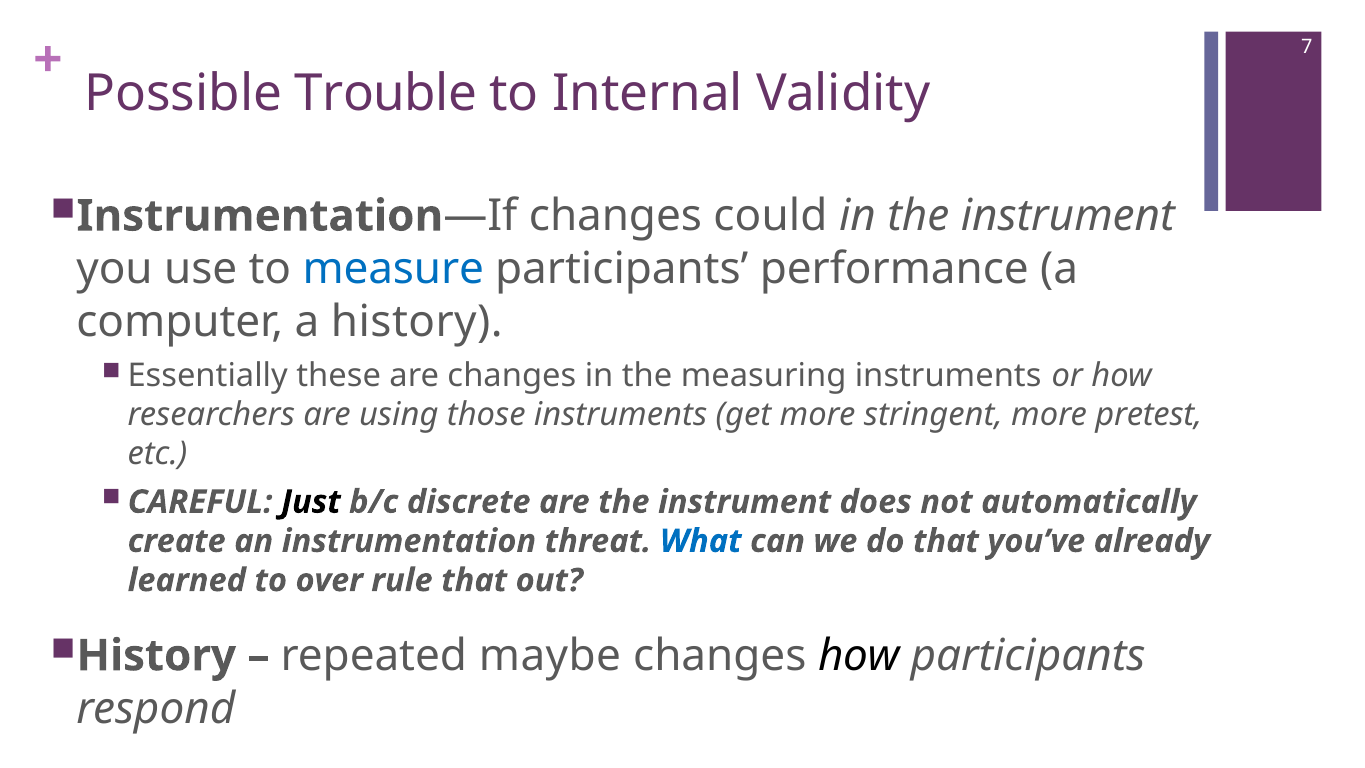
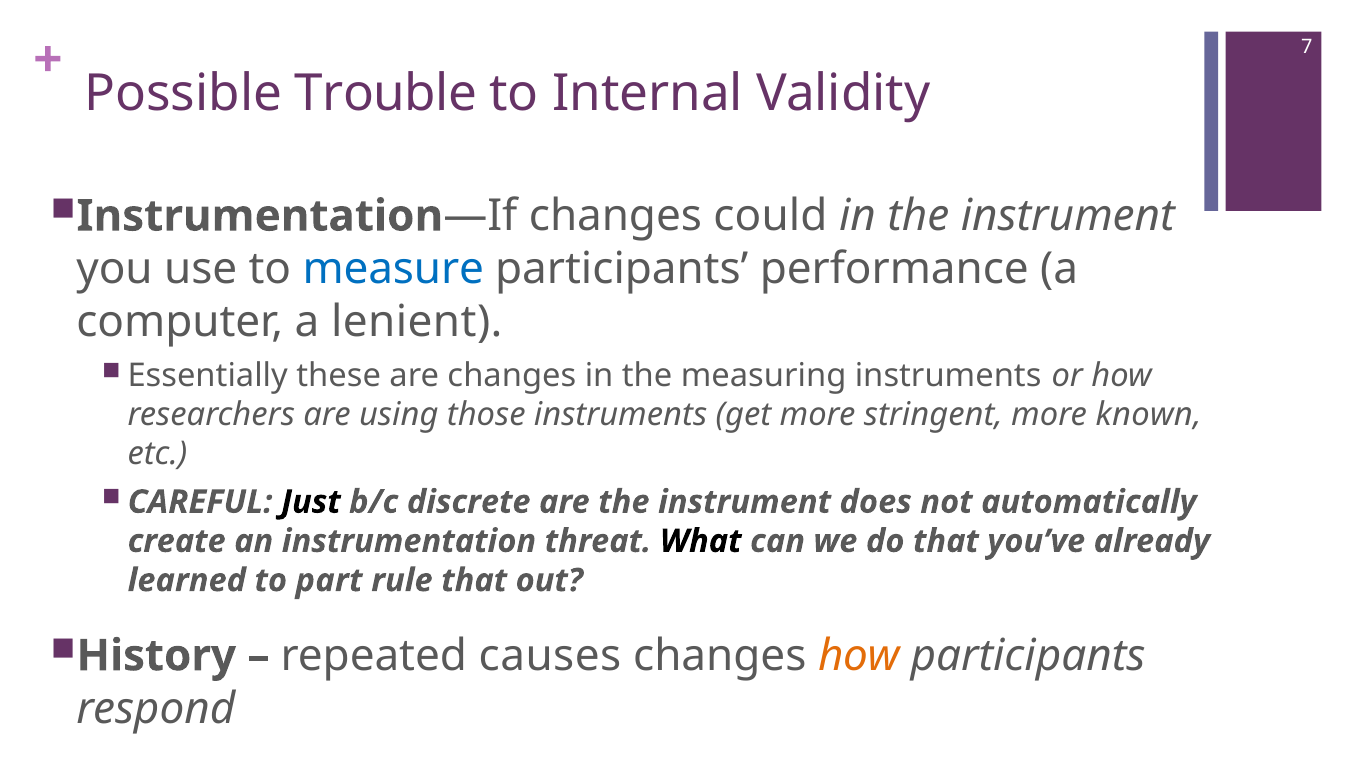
a history: history -> lenient
pretest: pretest -> known
What colour: blue -> black
over: over -> part
maybe: maybe -> causes
how at (859, 656) colour: black -> orange
